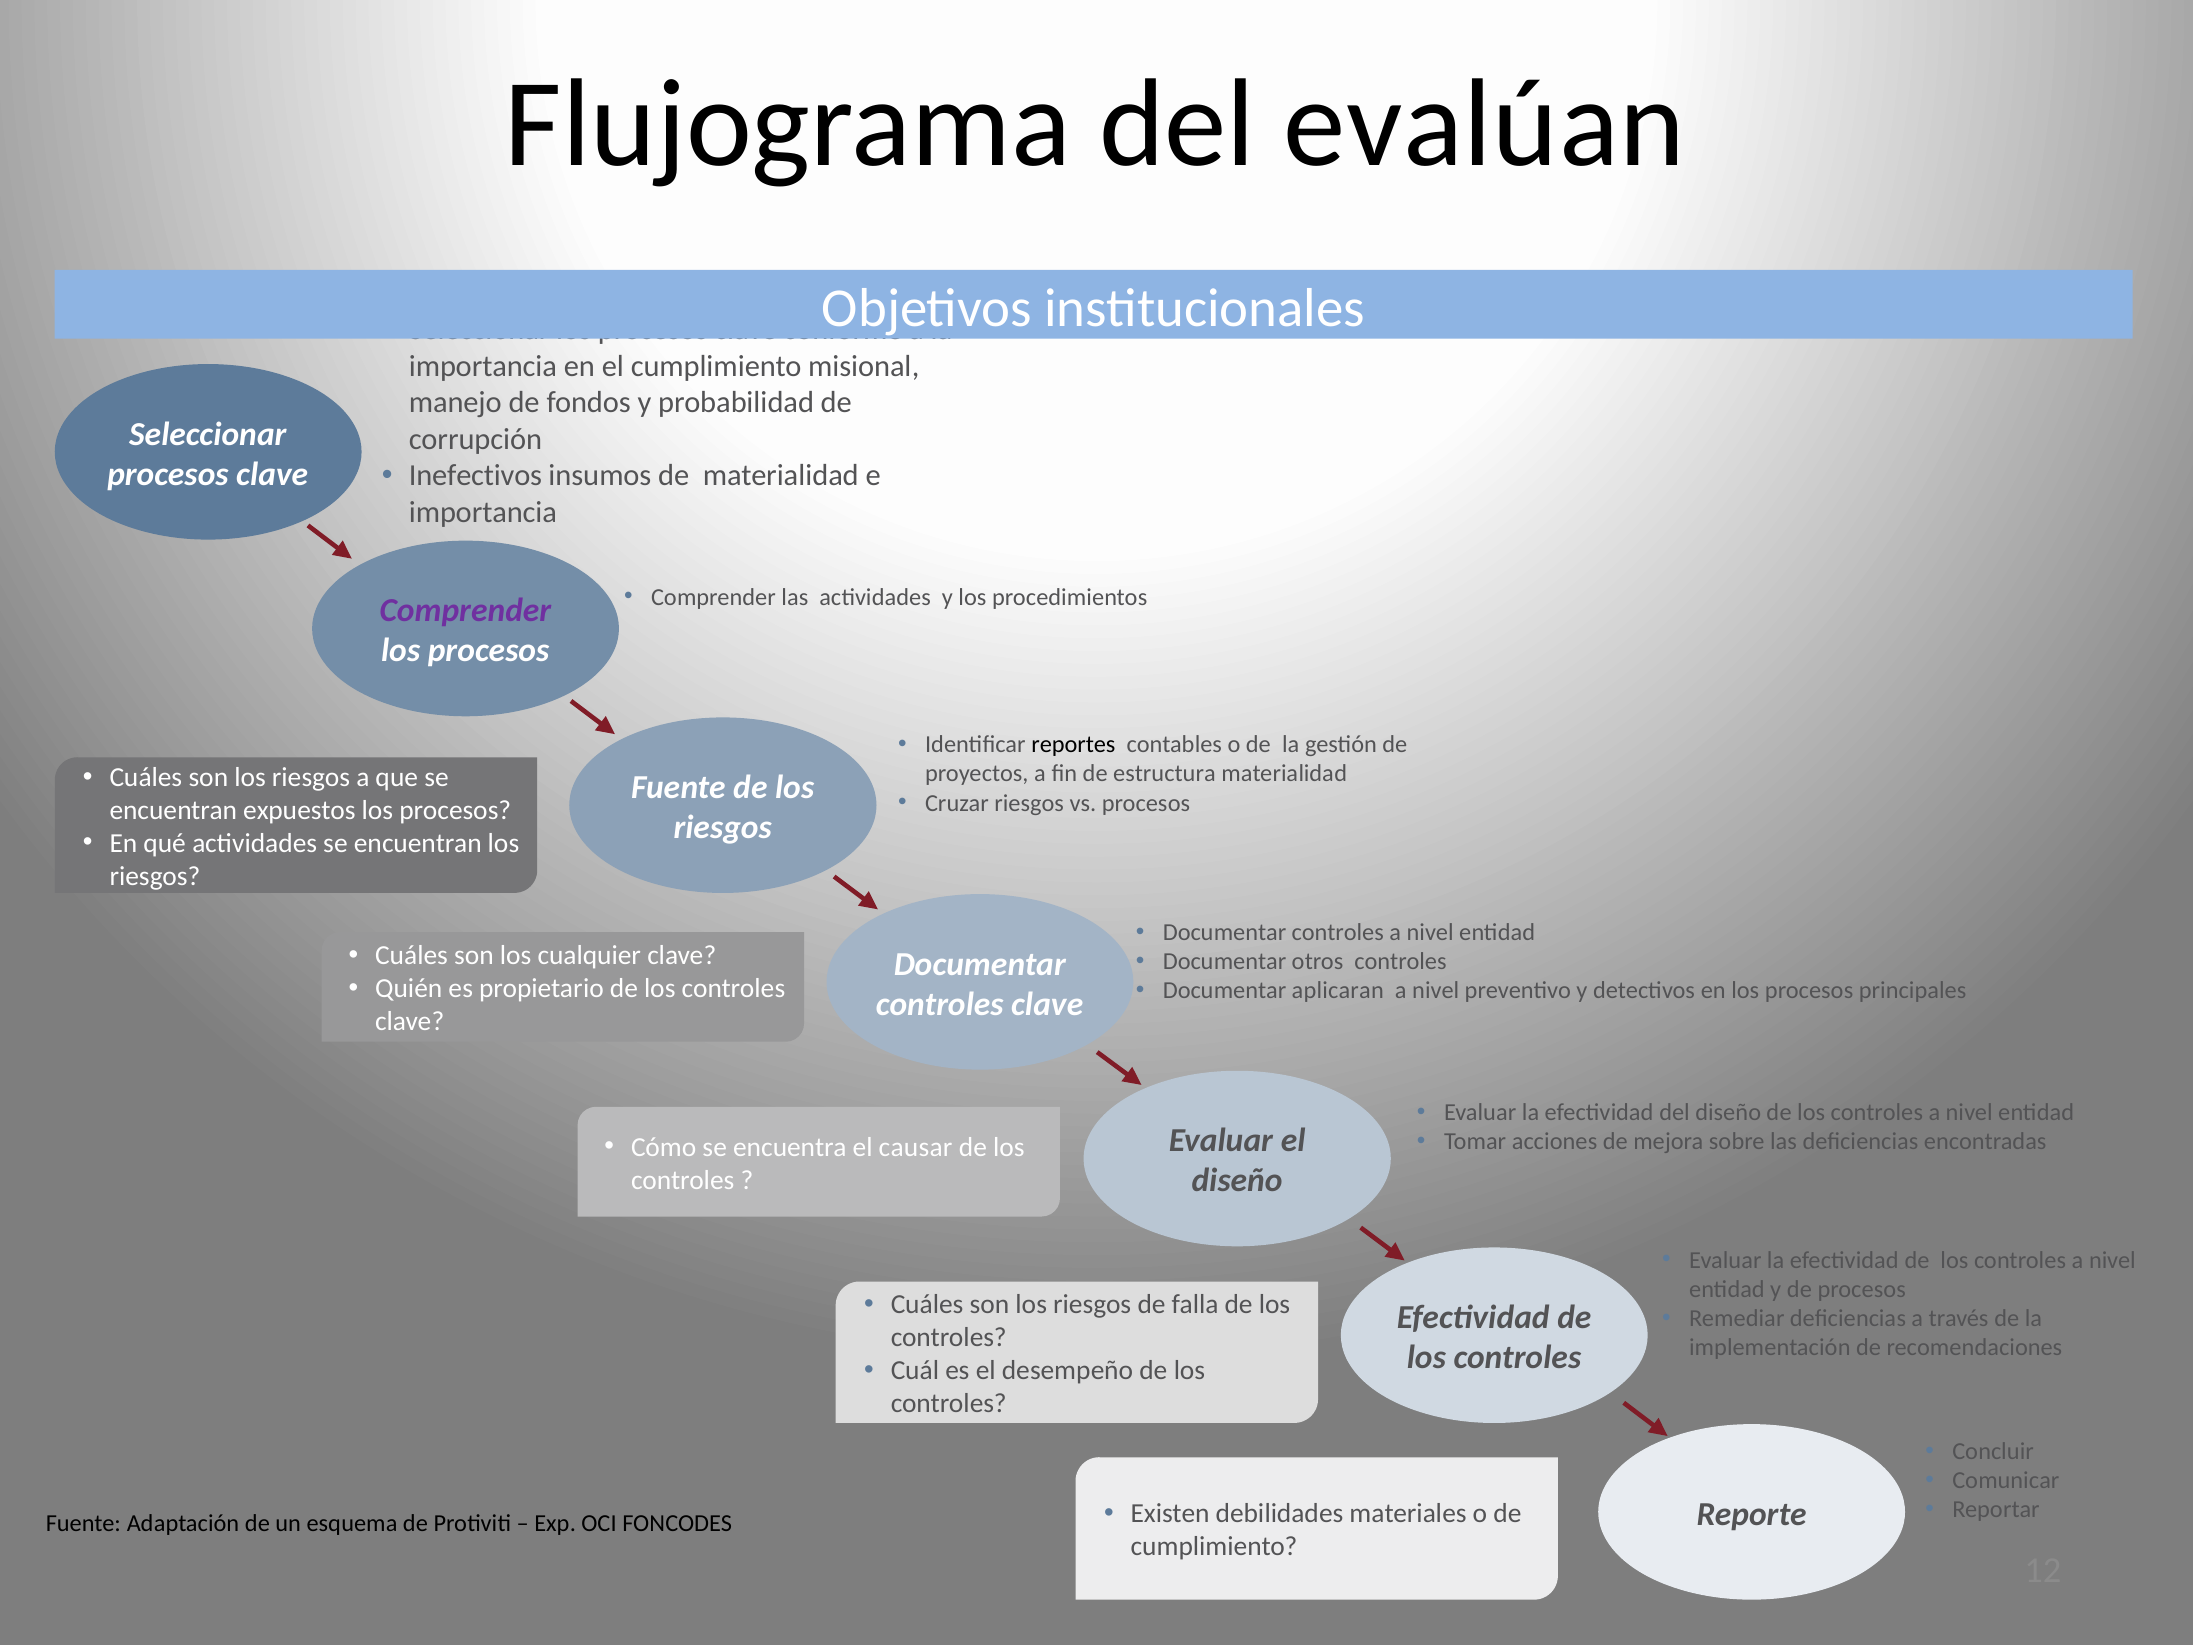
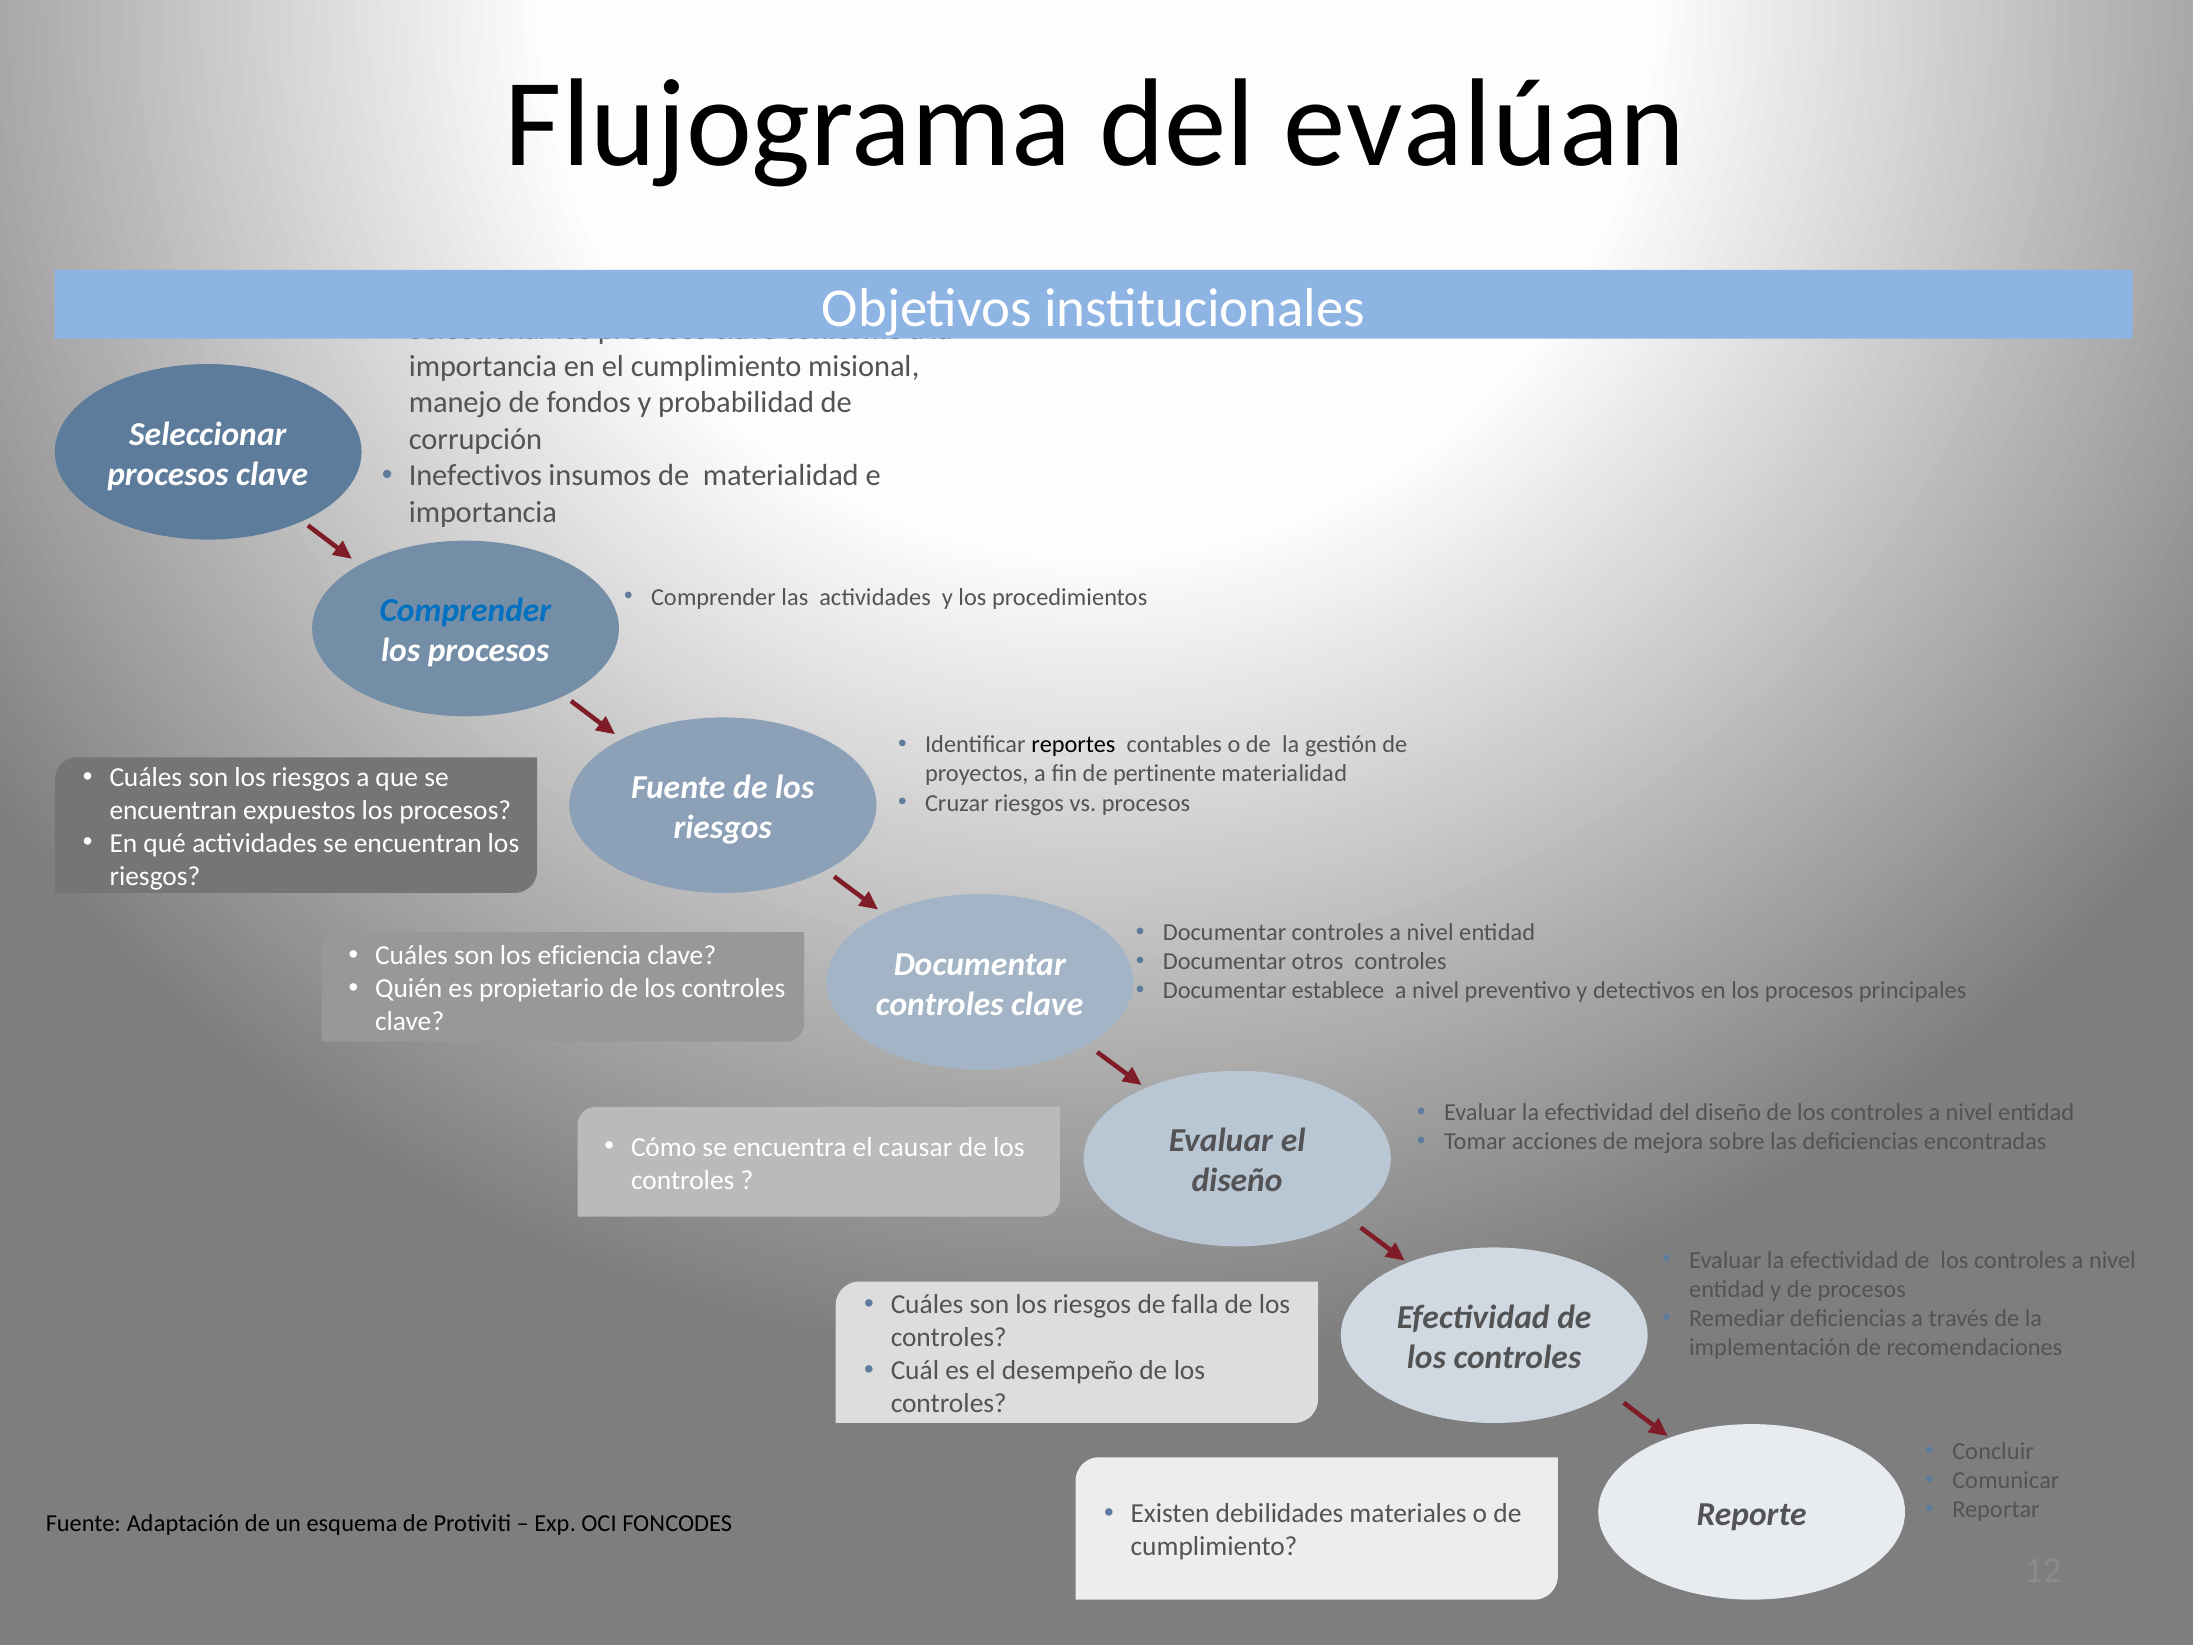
Comprender at (465, 611) colour: purple -> blue
estructura: estructura -> pertinente
cualquier: cualquier -> eficiencia
aplicaran: aplicaran -> establece
